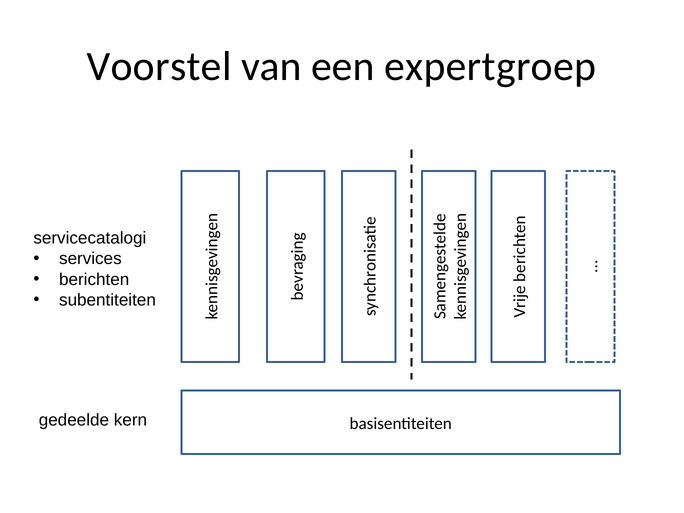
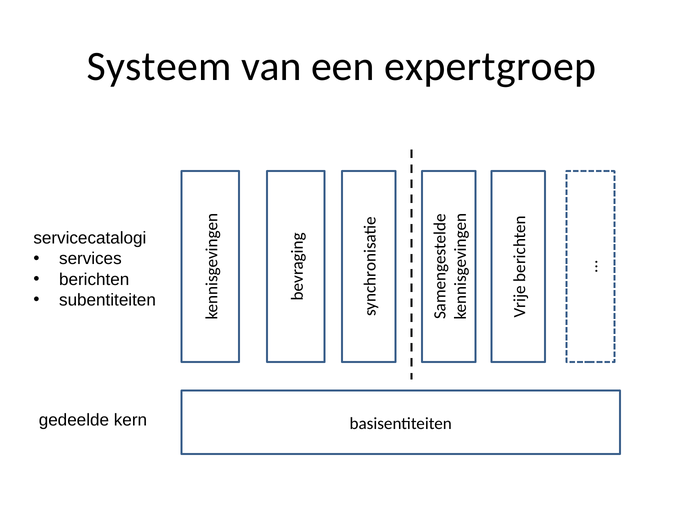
Voorstel: Voorstel -> Systeem
